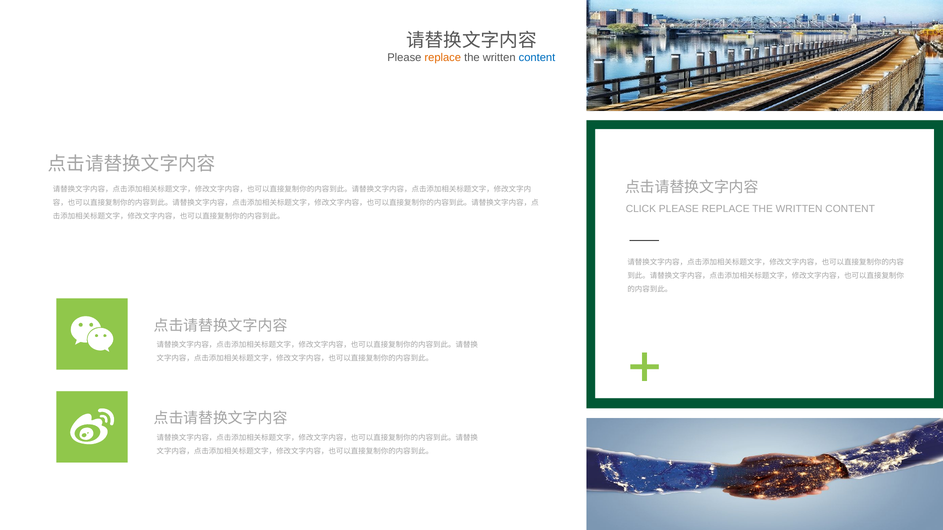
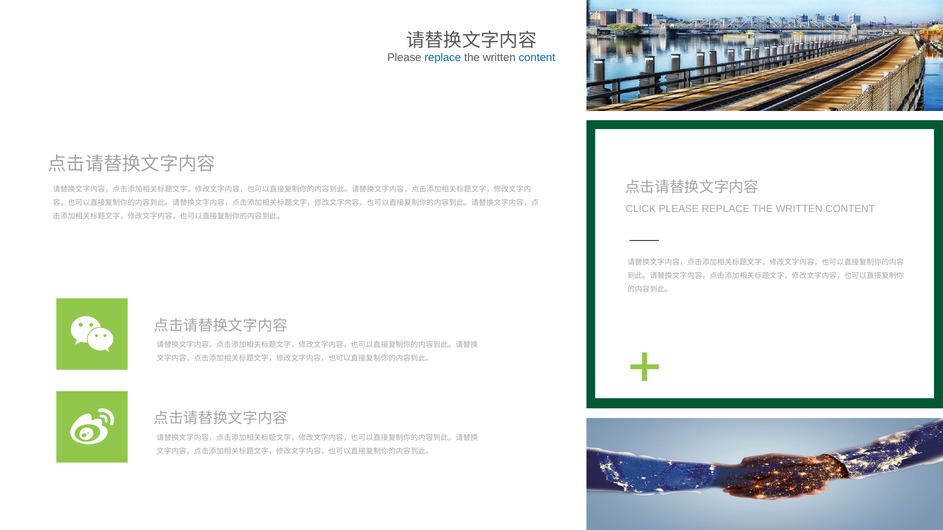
replace at (443, 57) colour: orange -> blue
